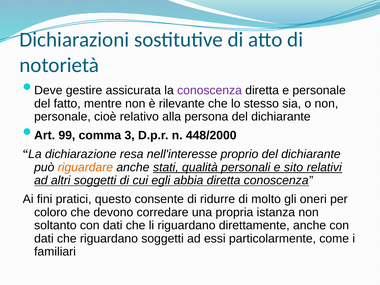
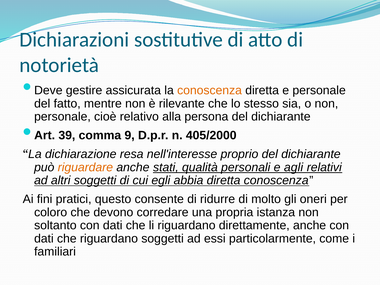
conoscenza at (210, 90) colour: purple -> orange
99: 99 -> 39
3: 3 -> 9
448/2000: 448/2000 -> 405/2000
sito: sito -> agli
